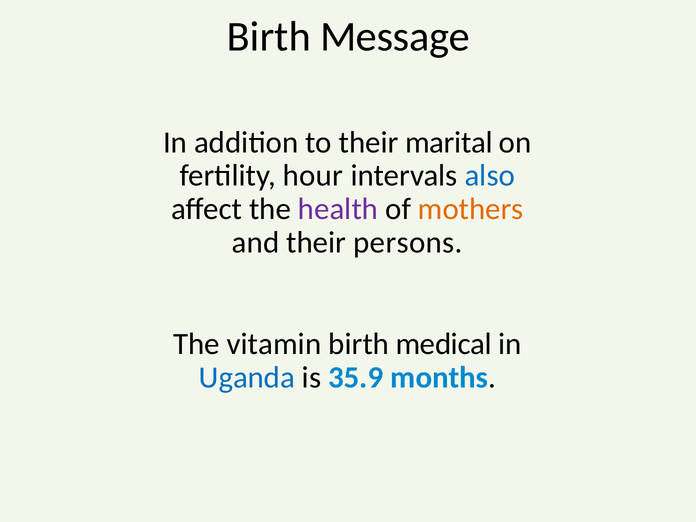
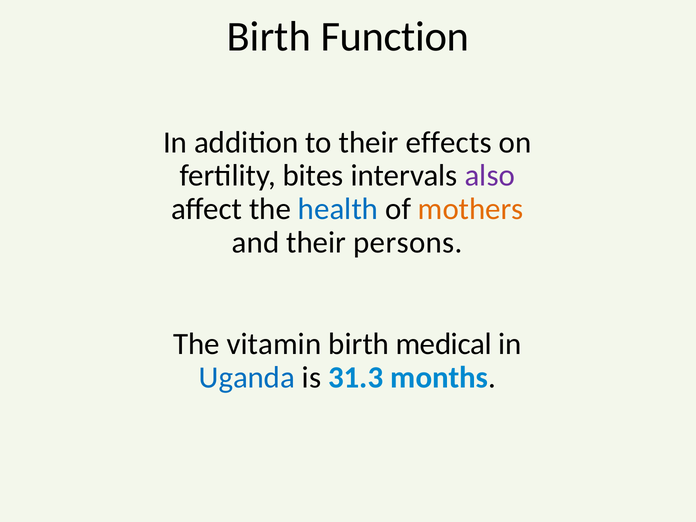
Message: Message -> Function
marital: marital -> effects
hour: hour -> bites
also colour: blue -> purple
health colour: purple -> blue
35.9: 35.9 -> 31.3
